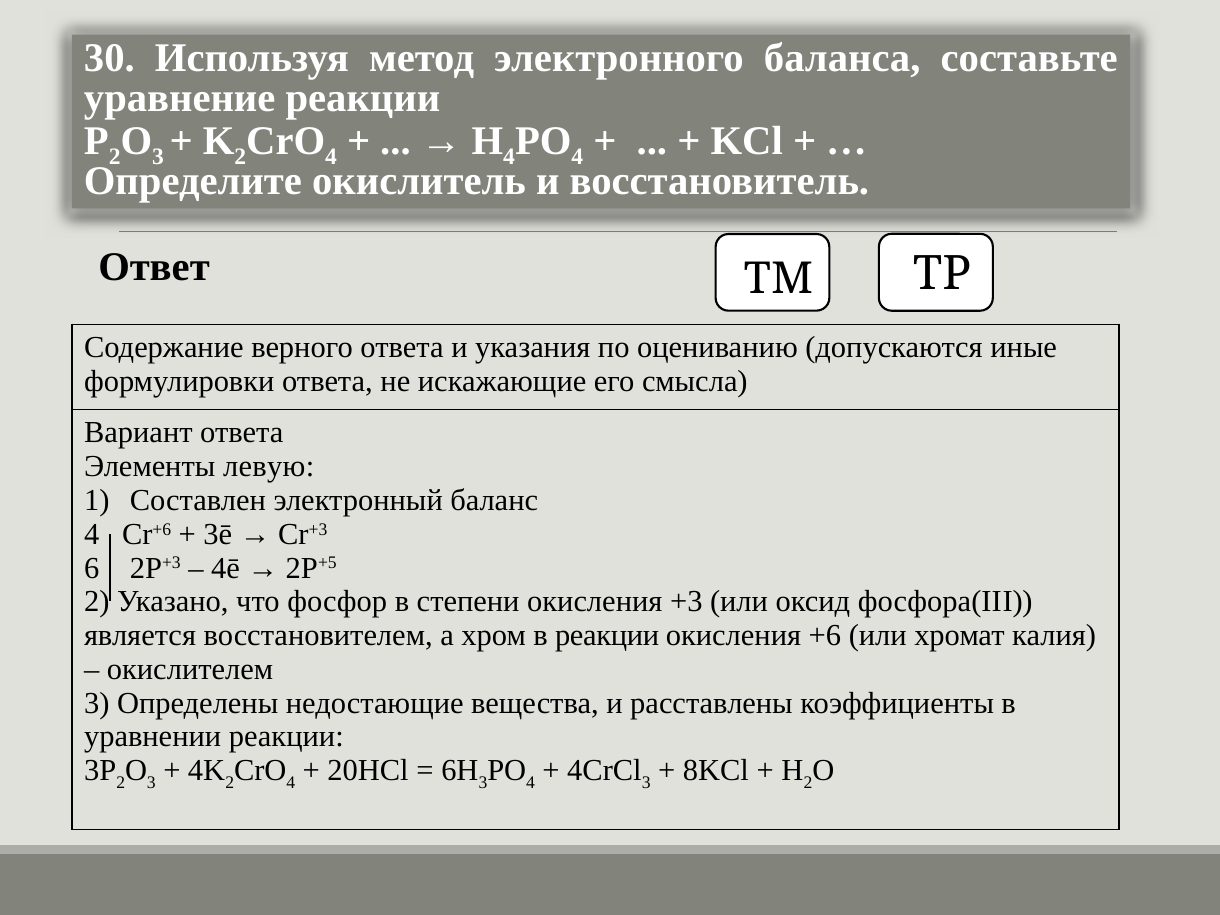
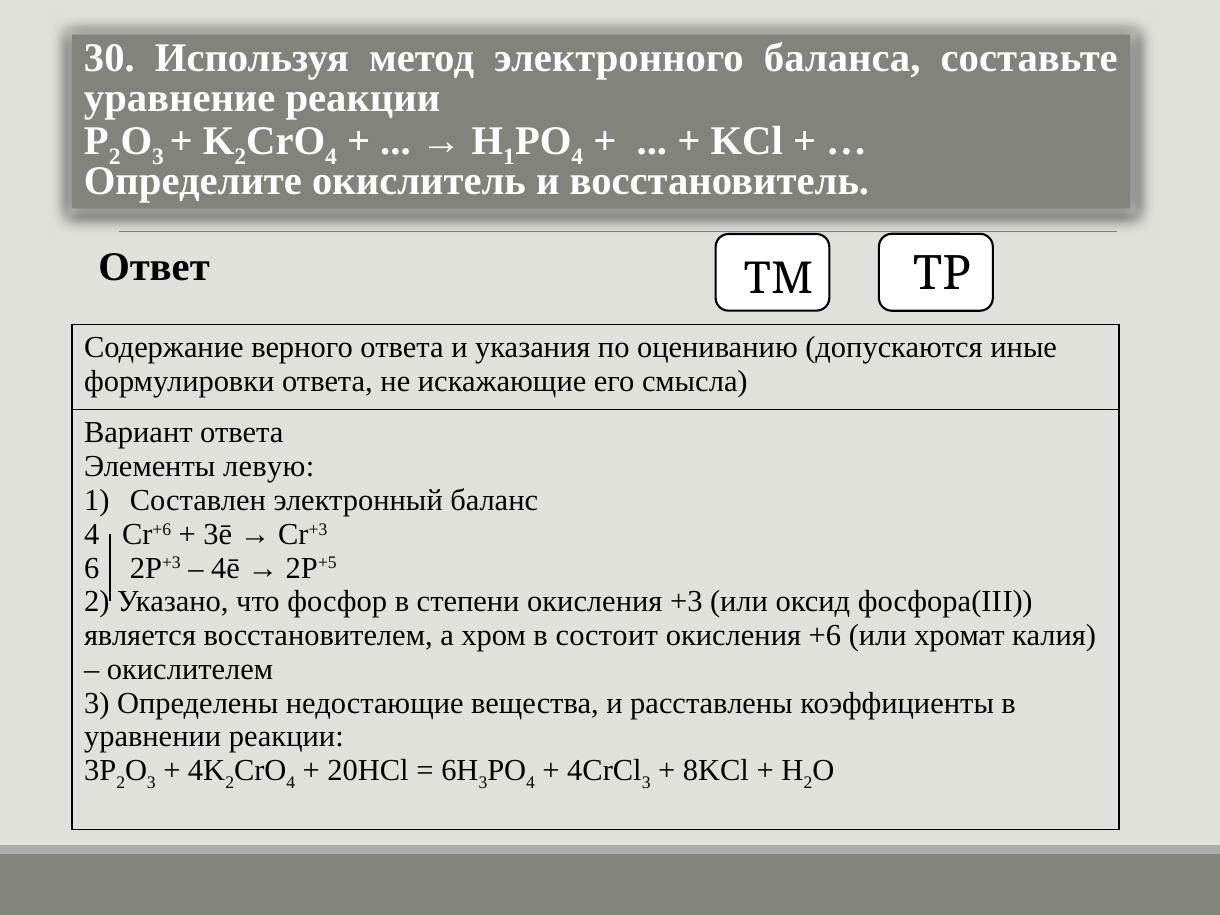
4 at (509, 157): 4 -> 1
в реакции: реакции -> состоит
